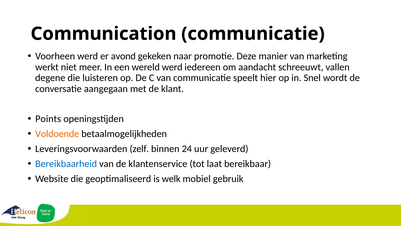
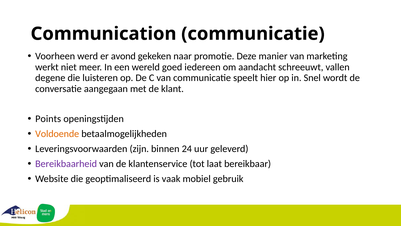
wereld werd: werd -> goed
zelf: zelf -> zijn
Bereikbaarheid colour: blue -> purple
welk: welk -> vaak
